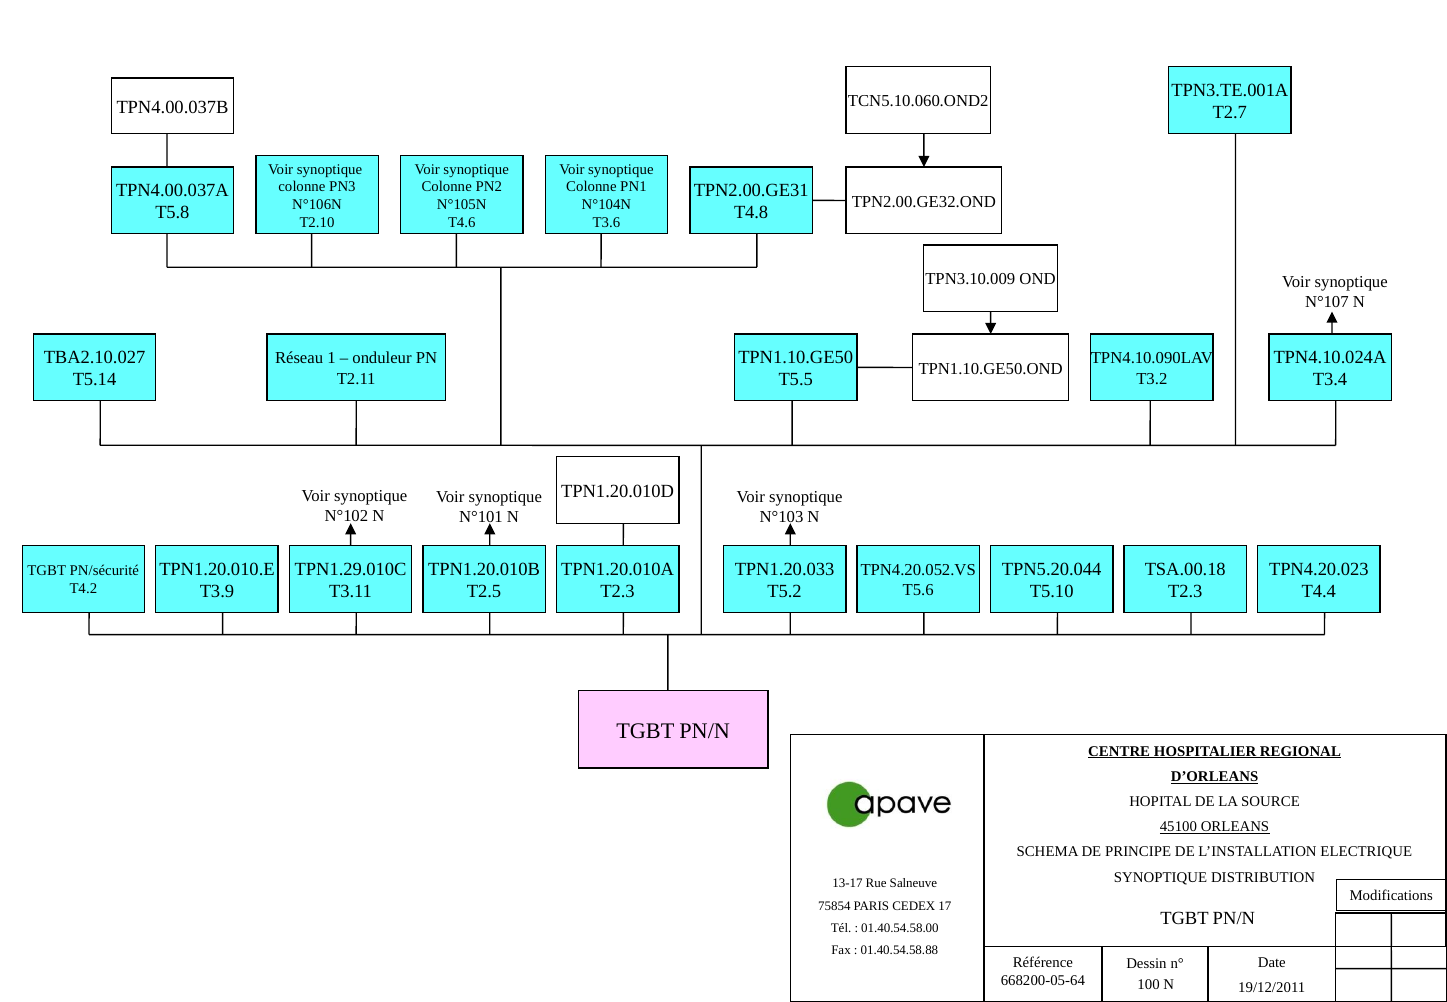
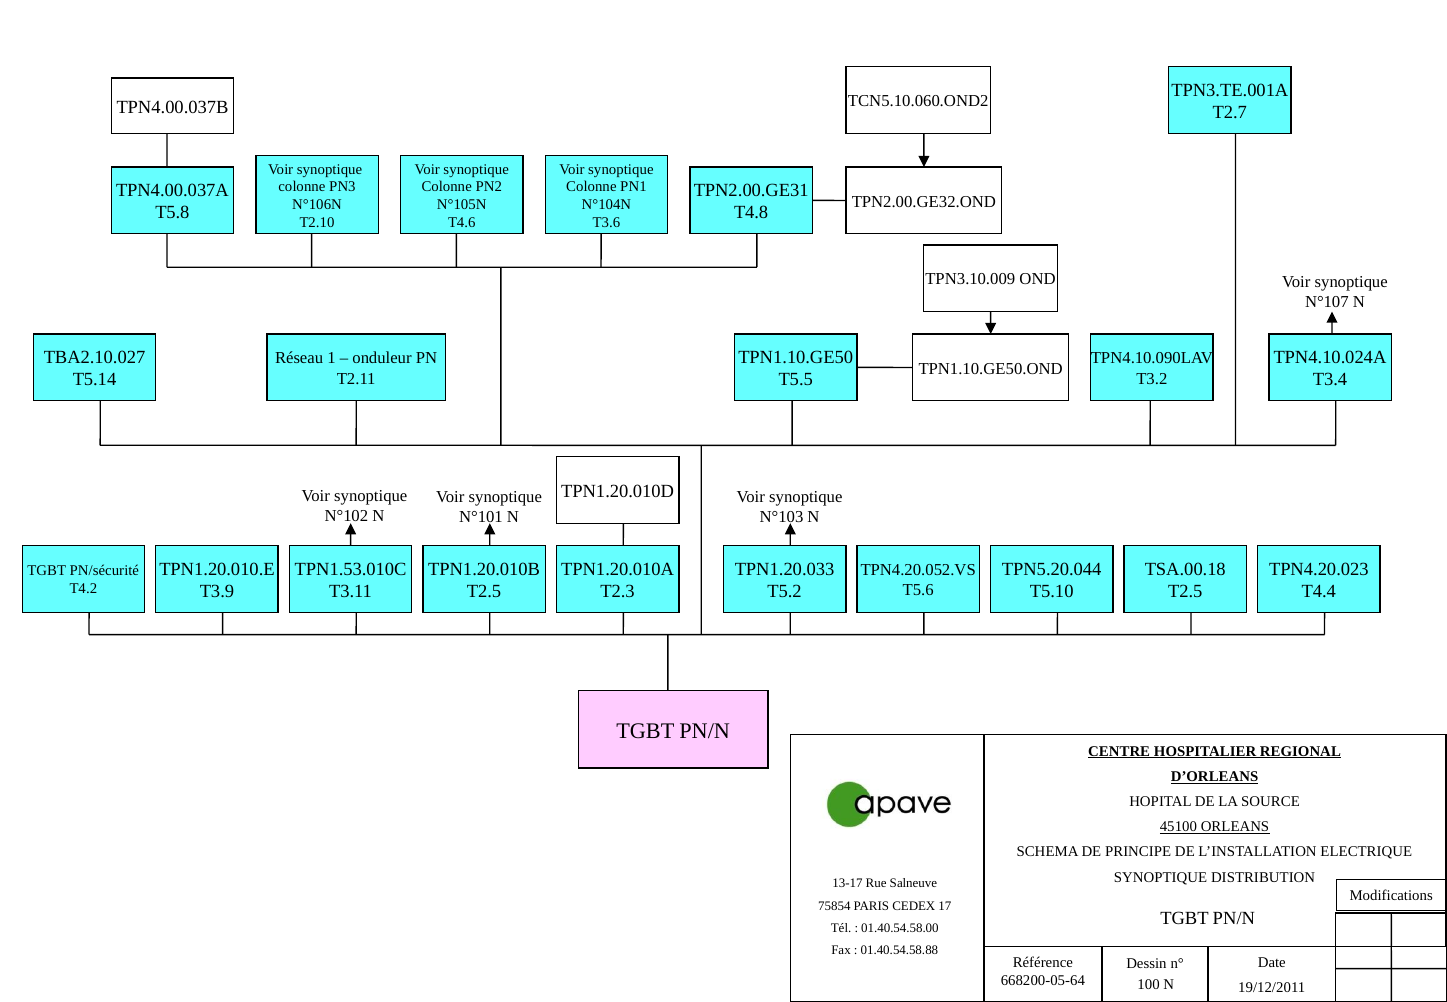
TPN1.29.010C: TPN1.29.010C -> TPN1.53.010C
T2.3 at (1185, 591): T2.3 -> T2.5
